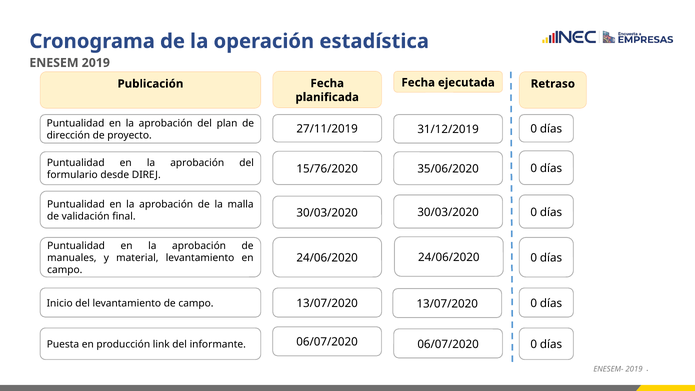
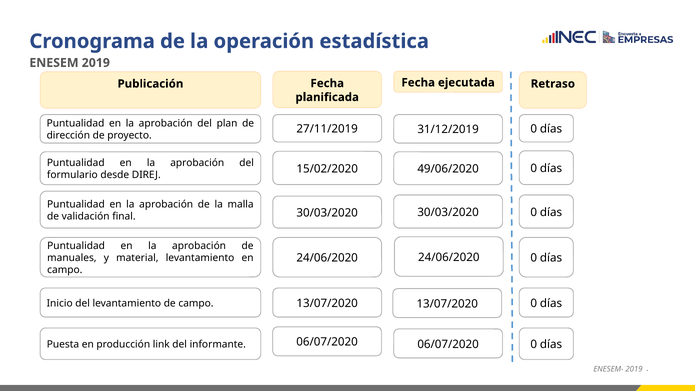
15/76/2020: 15/76/2020 -> 15/02/2020
35/06/2020: 35/06/2020 -> 49/06/2020
